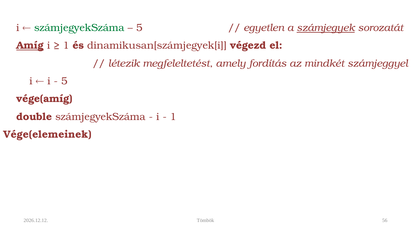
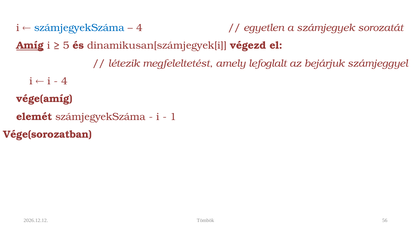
számjegyekSzáma at (79, 28) colour: green -> blue
5 at (139, 28): 5 -> 4
számjegyek underline: present -> none
1 at (66, 46): 1 -> 5
fordítás: fordítás -> lefoglalt
mindkét: mindkét -> bejárjuk
5 at (64, 81): 5 -> 4
double: double -> elemét
Vége(elemeinek: Vége(elemeinek -> Vége(sorozatban
